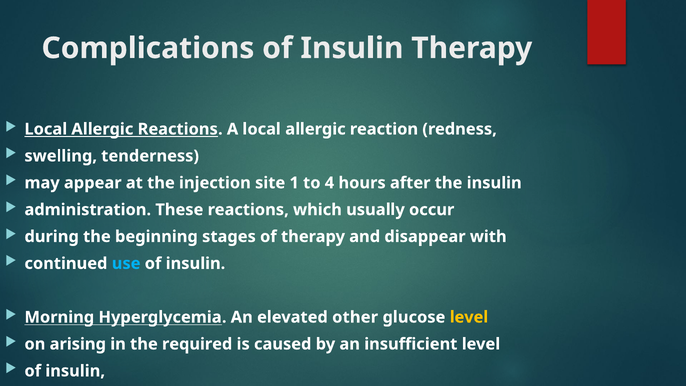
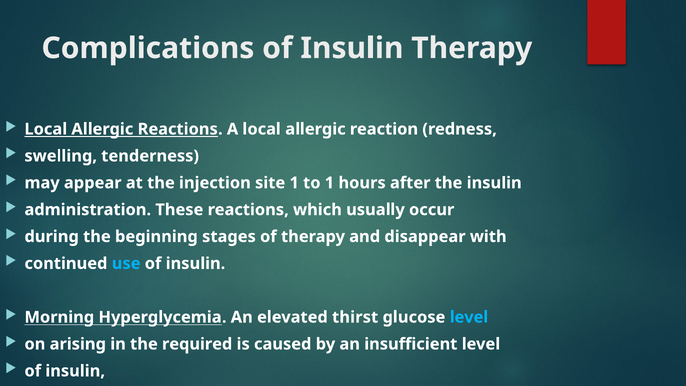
to 4: 4 -> 1
other: other -> thirst
level at (469, 317) colour: yellow -> light blue
